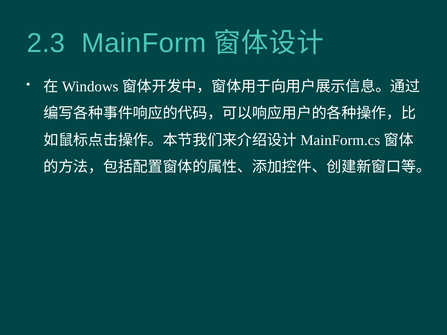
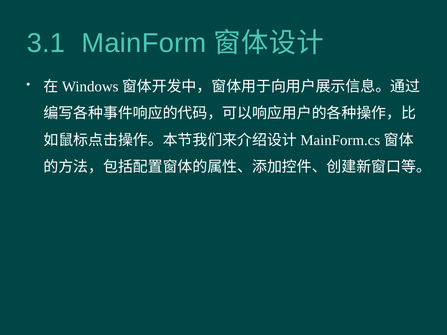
2.3: 2.3 -> 3.1
